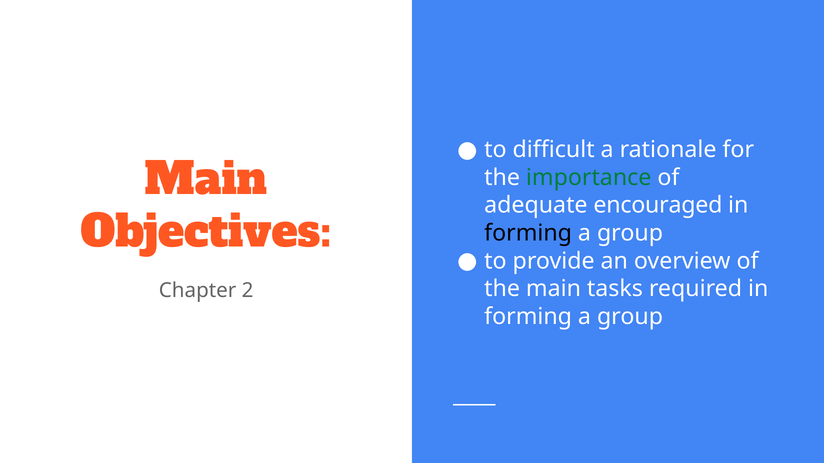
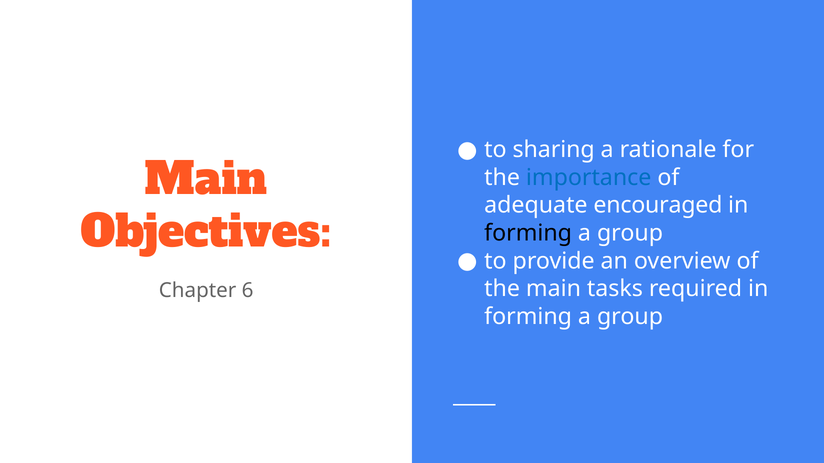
difficult: difficult -> sharing
importance colour: green -> blue
2: 2 -> 6
